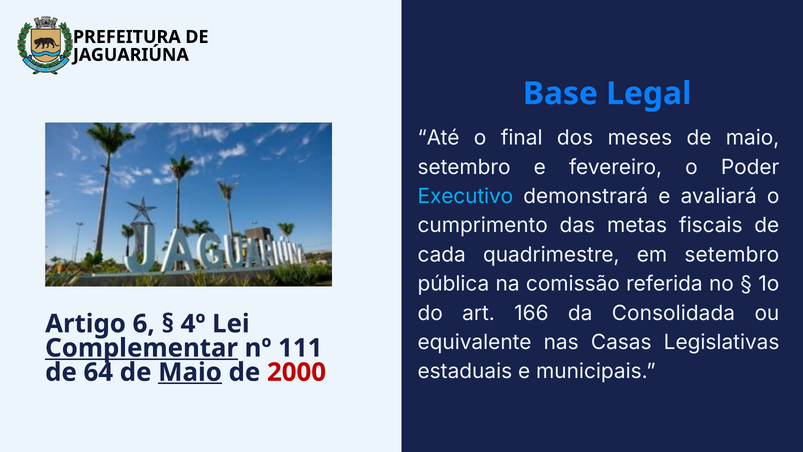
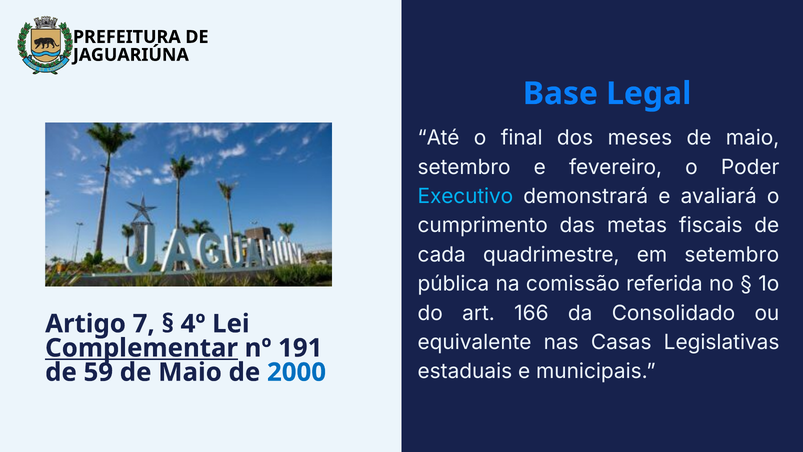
Consolidada: Consolidada -> Consolidado
6: 6 -> 7
111: 111 -> 191
64: 64 -> 59
Maio at (190, 372) underline: present -> none
2000 colour: red -> blue
